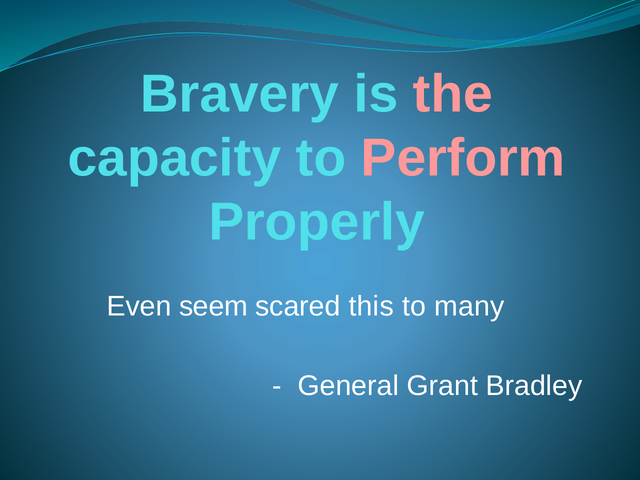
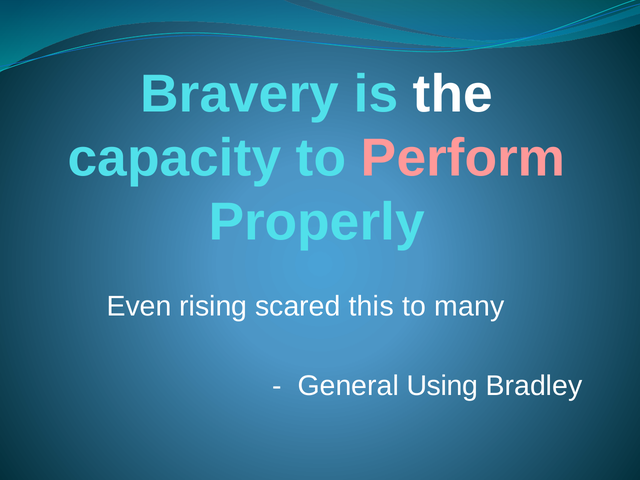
the colour: pink -> white
seem: seem -> rising
Grant: Grant -> Using
